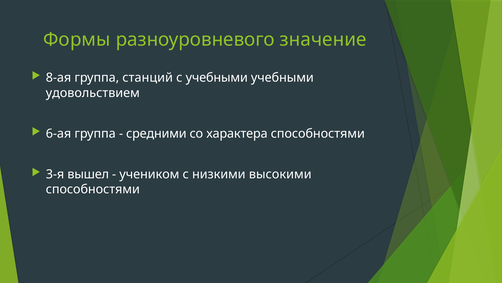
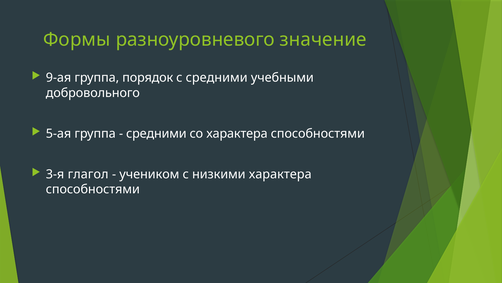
8-ая: 8-ая -> 9-ая
станций: станций -> порядок
с учебными: учебными -> средними
удовольствием: удовольствием -> добровольного
6-ая: 6-ая -> 5-ая
вышел: вышел -> глагол
низкими высокими: высокими -> характера
